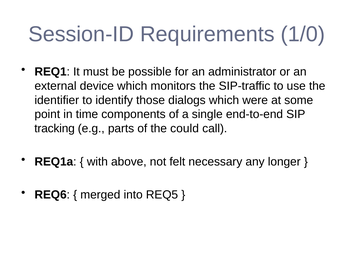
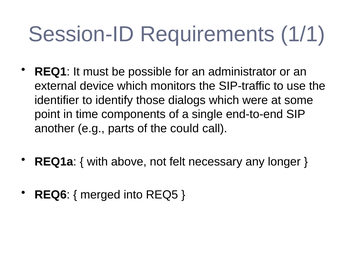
1/0: 1/0 -> 1/1
tracking: tracking -> another
